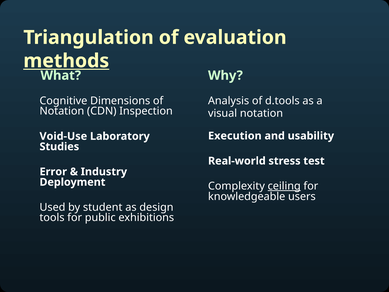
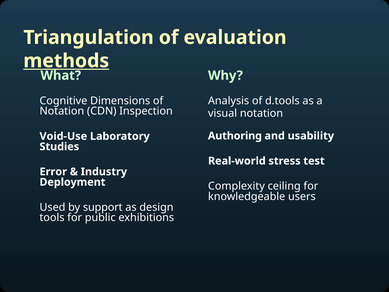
Execution: Execution -> Authoring
ceiling underline: present -> none
student: student -> support
